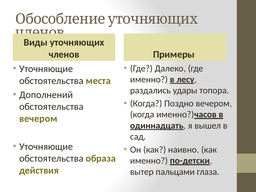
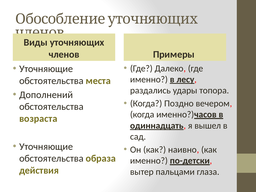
вечером at (38, 119): вечером -> возраста
